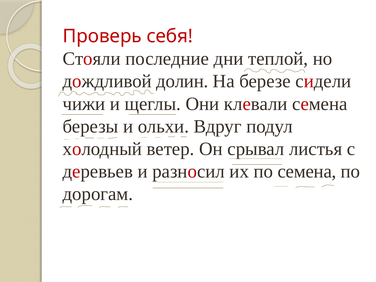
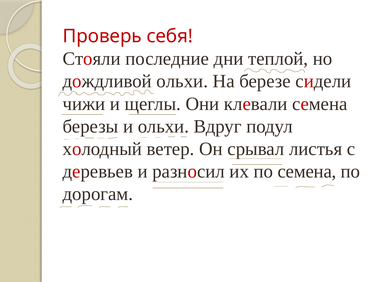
дождливой долин: долин -> ольхи
